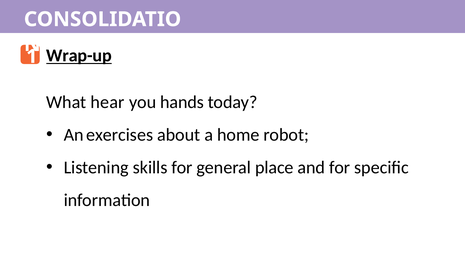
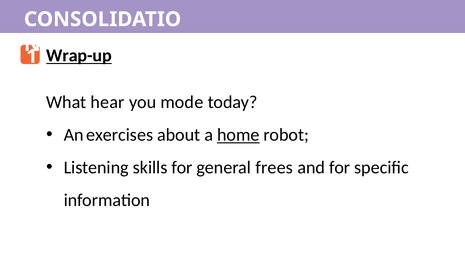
hands: hands -> mode
home underline: none -> present
place: place -> frees
